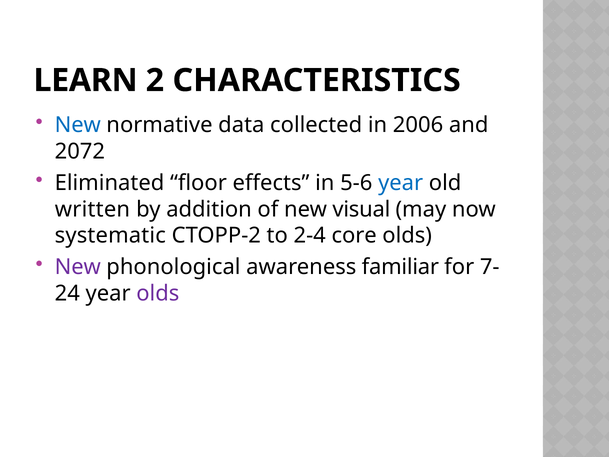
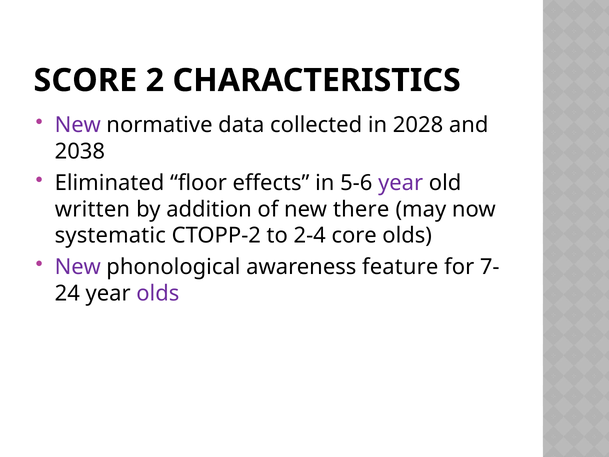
LEARN: LEARN -> SCORE
New at (78, 125) colour: blue -> purple
2006: 2006 -> 2028
2072: 2072 -> 2038
year at (401, 183) colour: blue -> purple
visual: visual -> there
familiar: familiar -> feature
